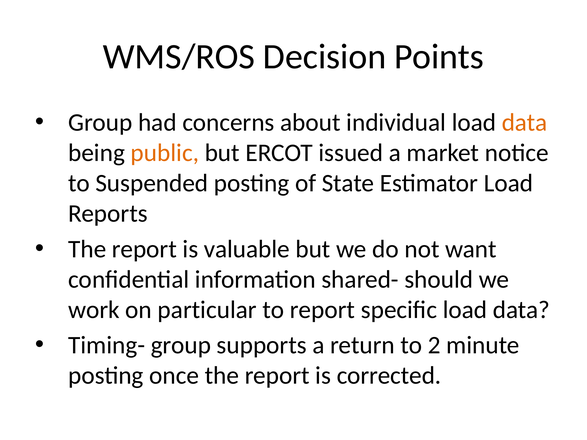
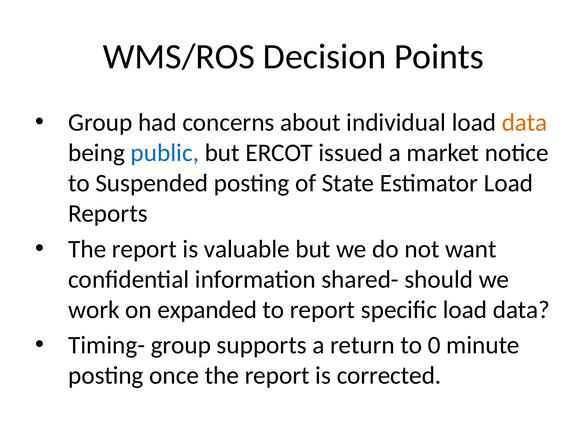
public colour: orange -> blue
particular: particular -> expanded
2: 2 -> 0
